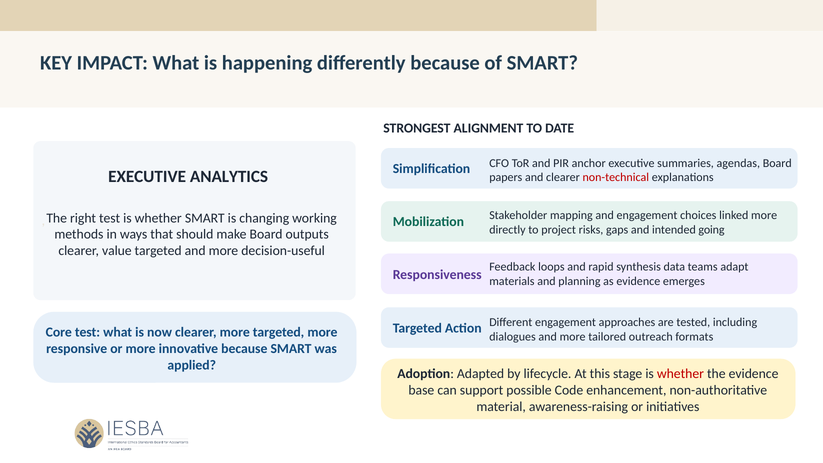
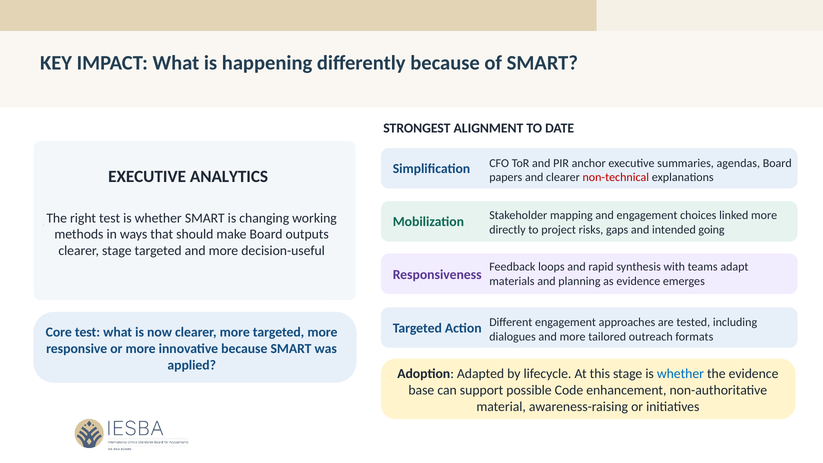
clearer value: value -> stage
data: data -> with
whether at (680, 374) colour: red -> blue
